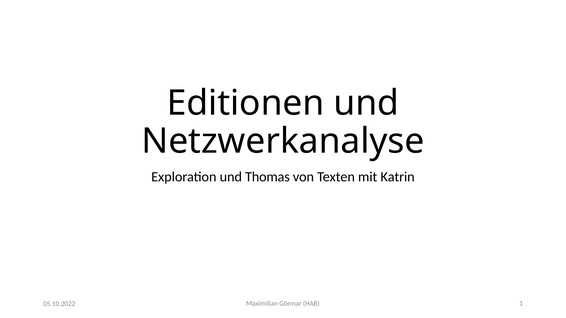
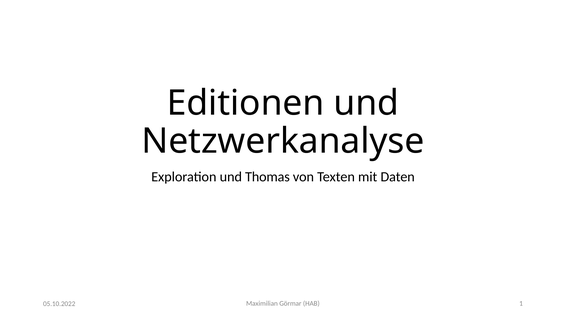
Katrin: Katrin -> Daten
